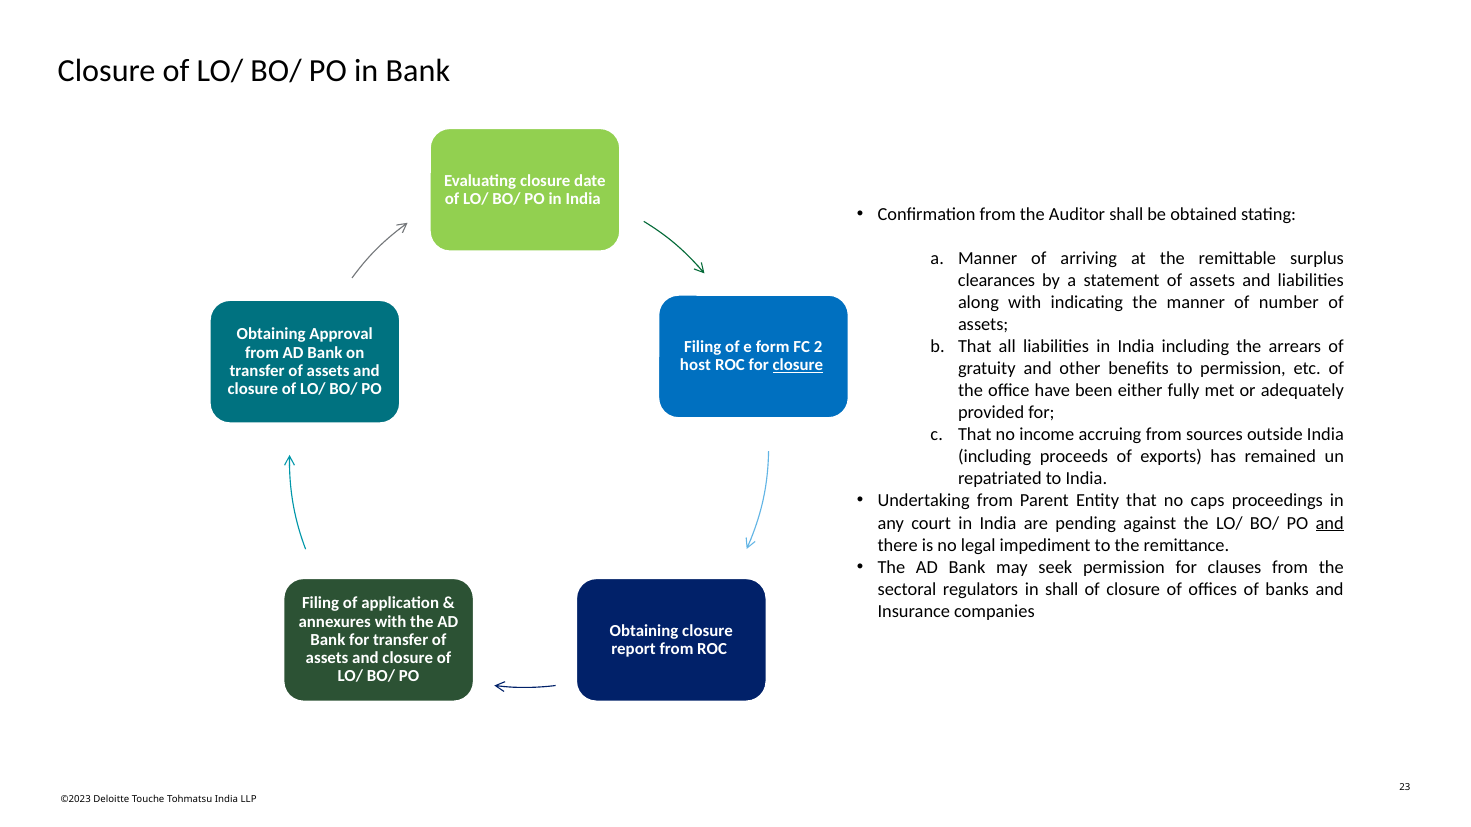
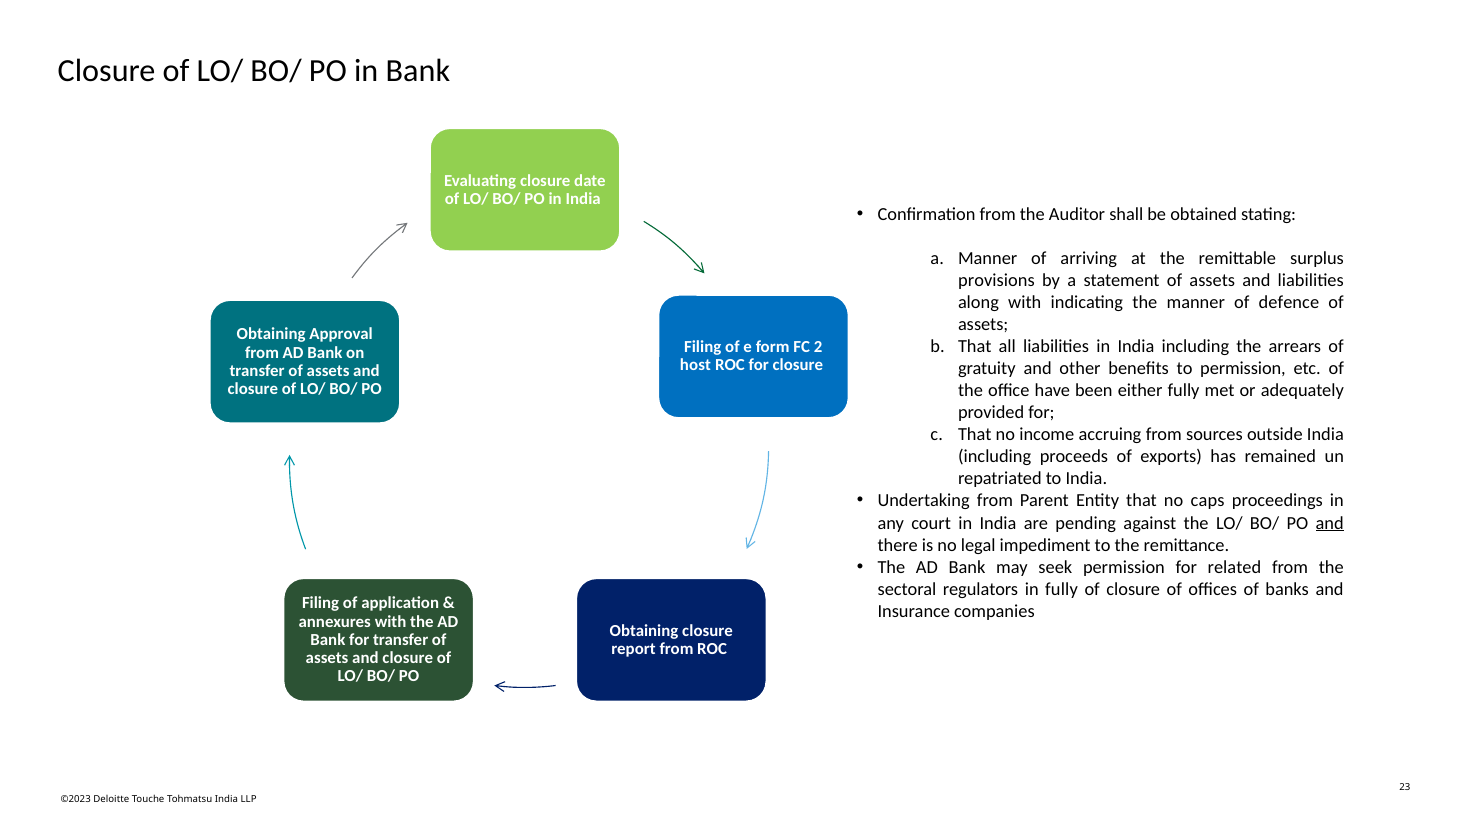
clearances: clearances -> provisions
number: number -> defence
closure at (798, 366) underline: present -> none
clauses: clauses -> related
in shall: shall -> fully
